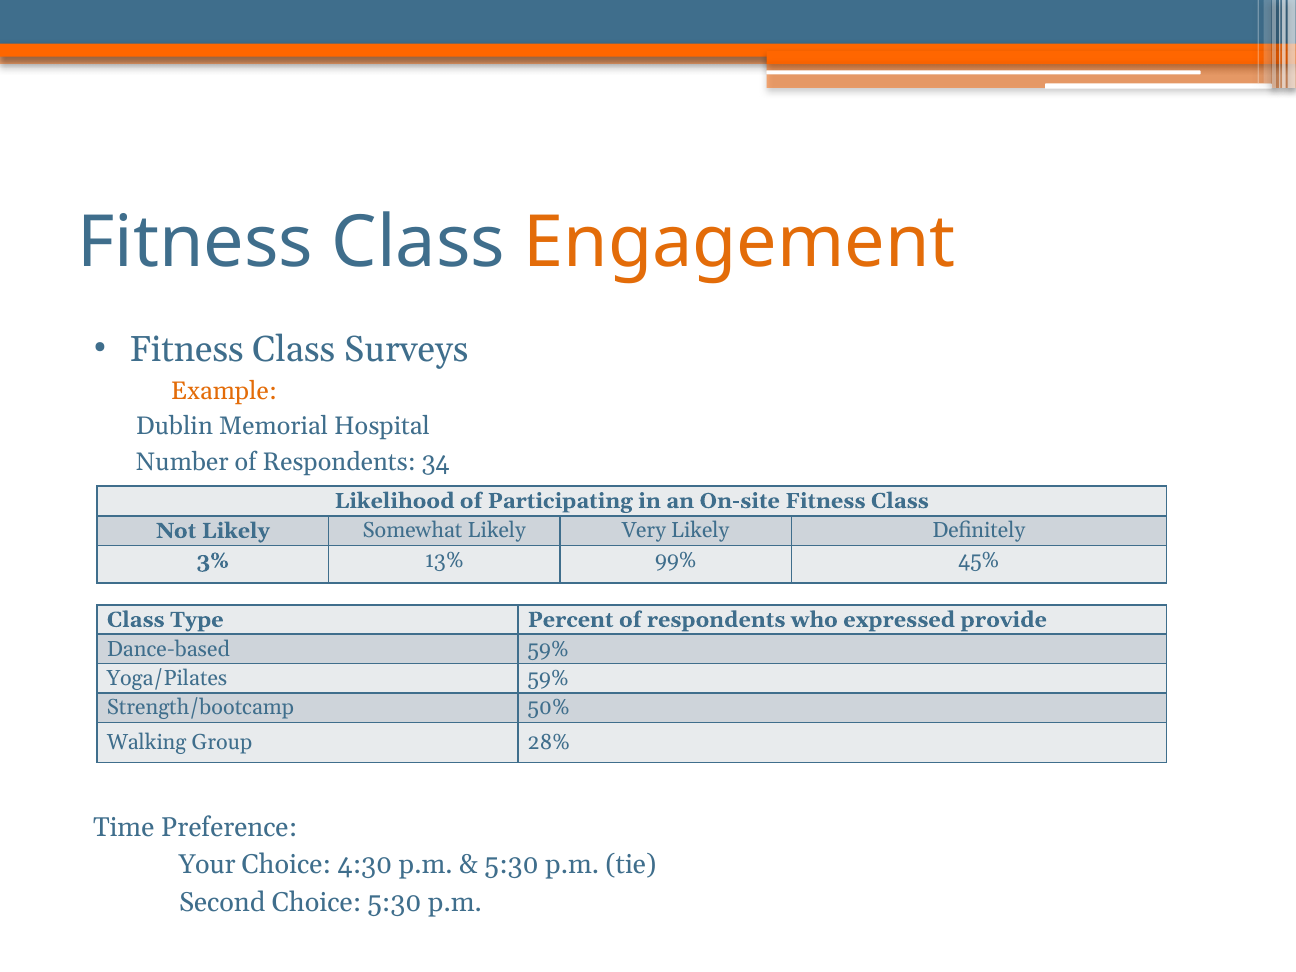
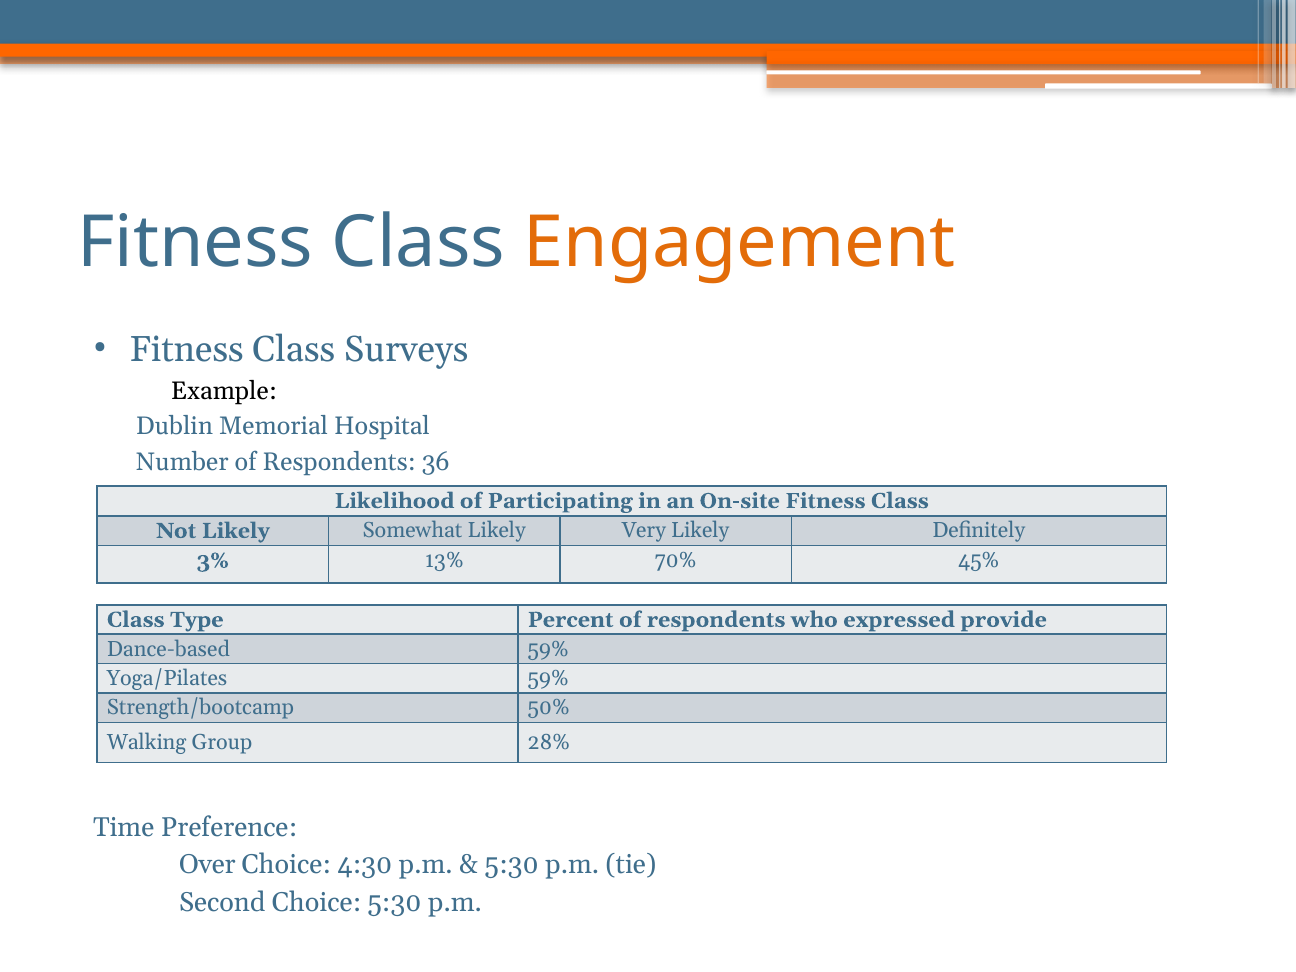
Example colour: orange -> black
34: 34 -> 36
99%: 99% -> 70%
Your: Your -> Over
